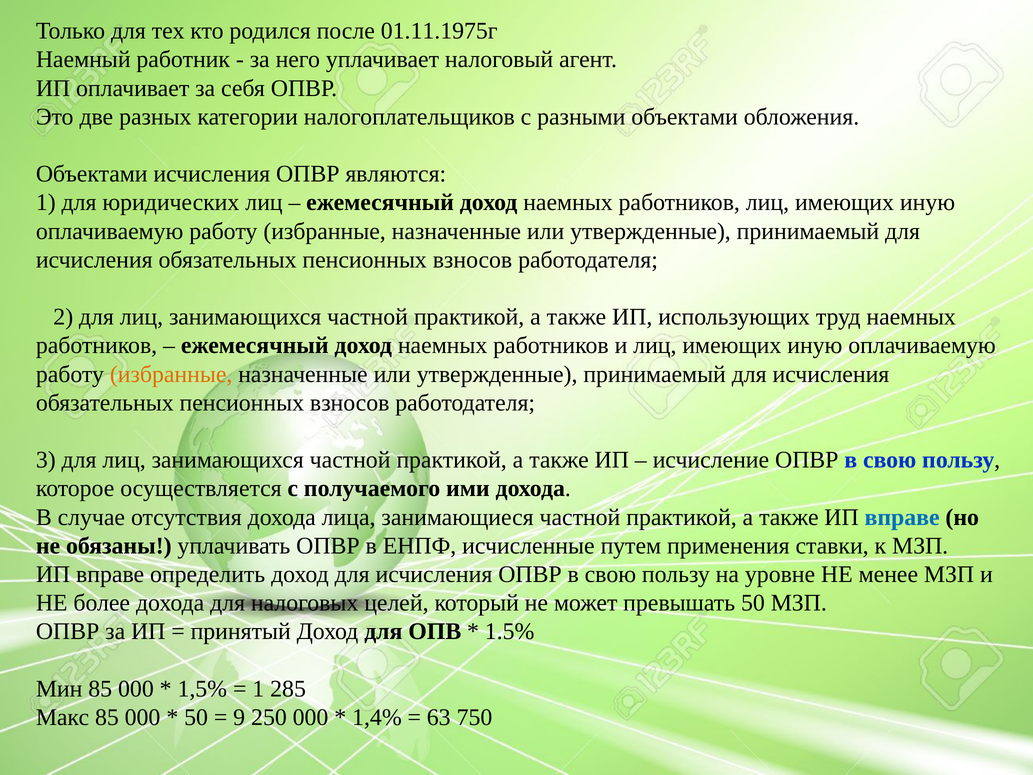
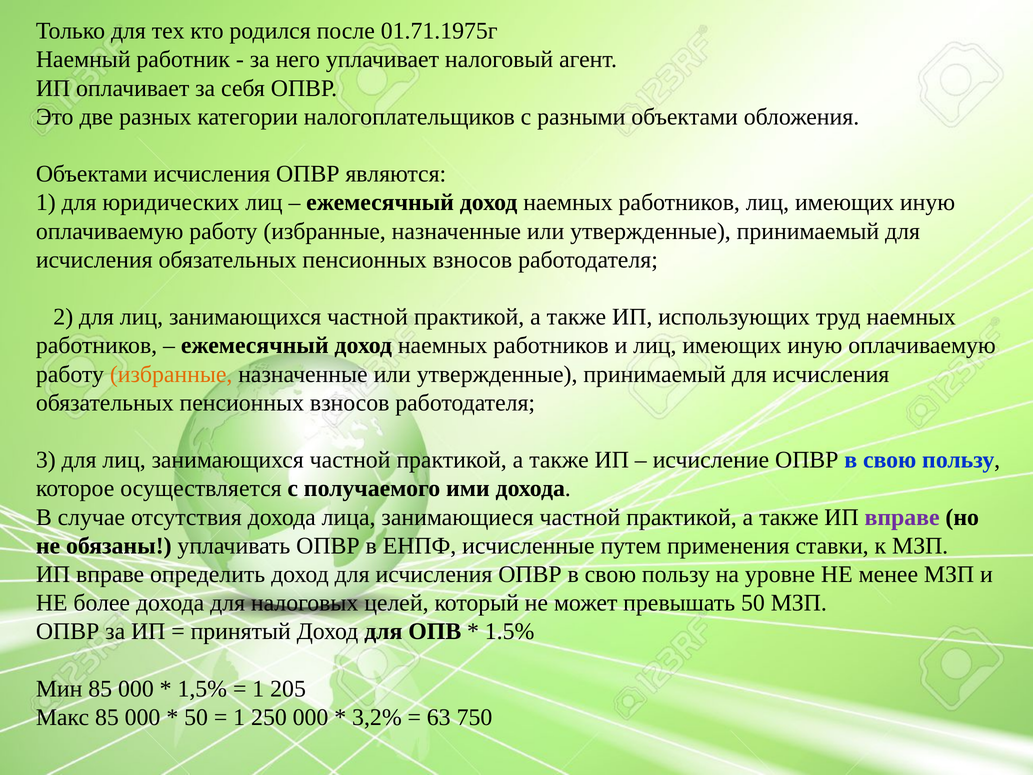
01.11.1975г: 01.11.1975г -> 01.71.1975г
вправе at (902, 517) colour: blue -> purple
285: 285 -> 205
9 at (239, 717): 9 -> 1
1,4%: 1,4% -> 3,2%
